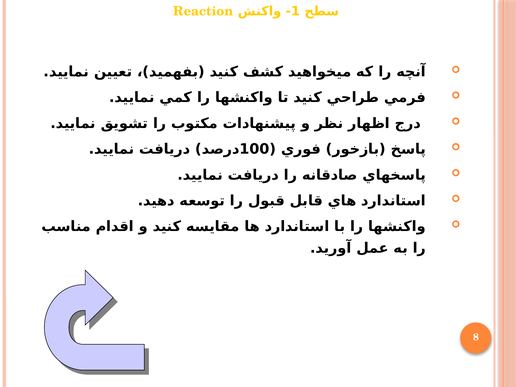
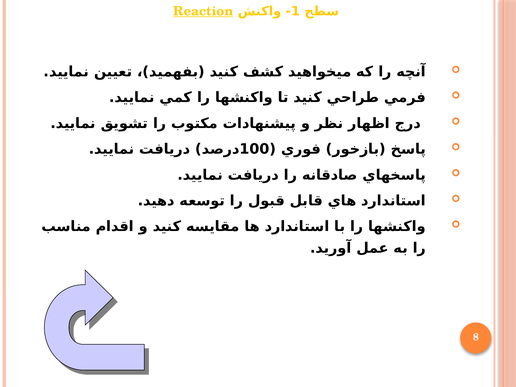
Reaction underline: none -> present
